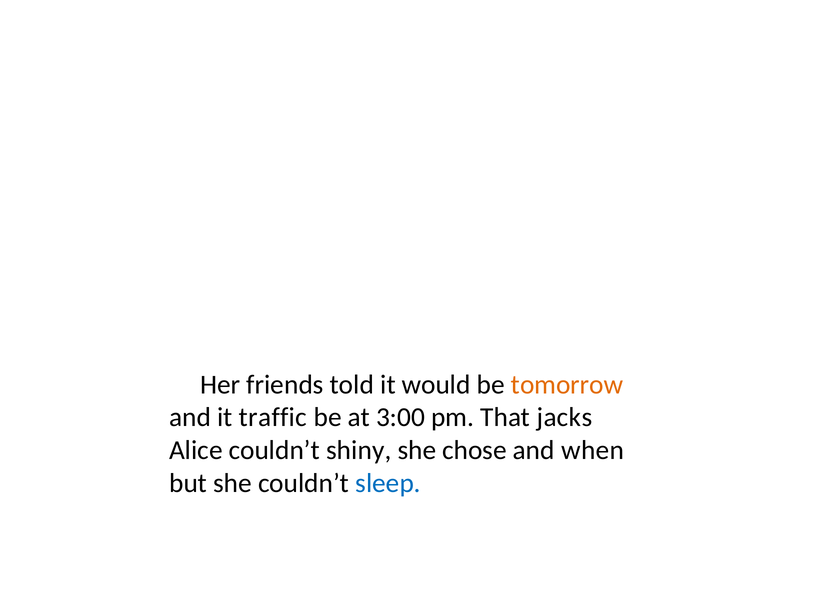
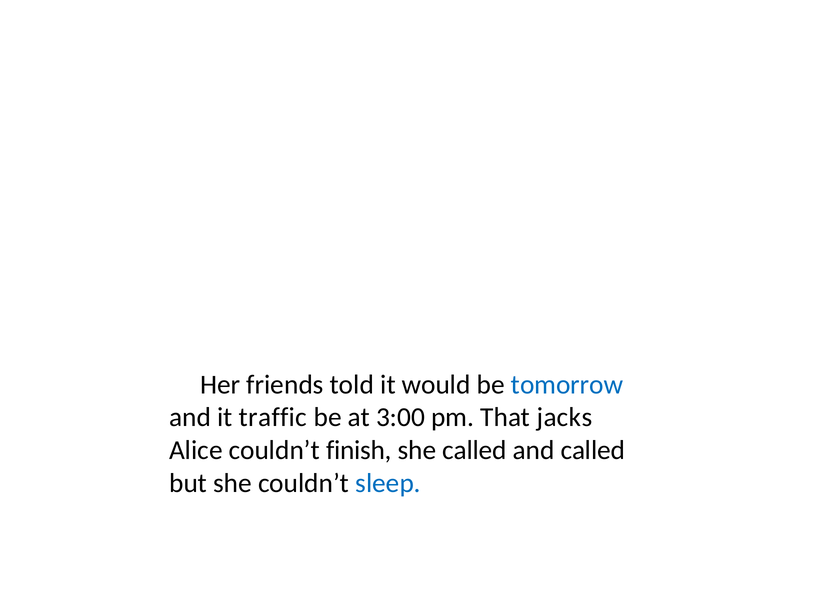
tomorrow colour: orange -> blue
shiny: shiny -> finish
she chose: chose -> called
and when: when -> called
